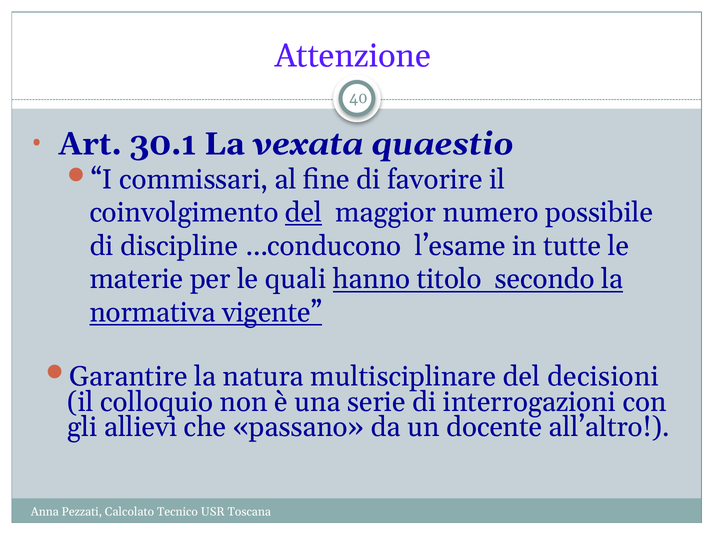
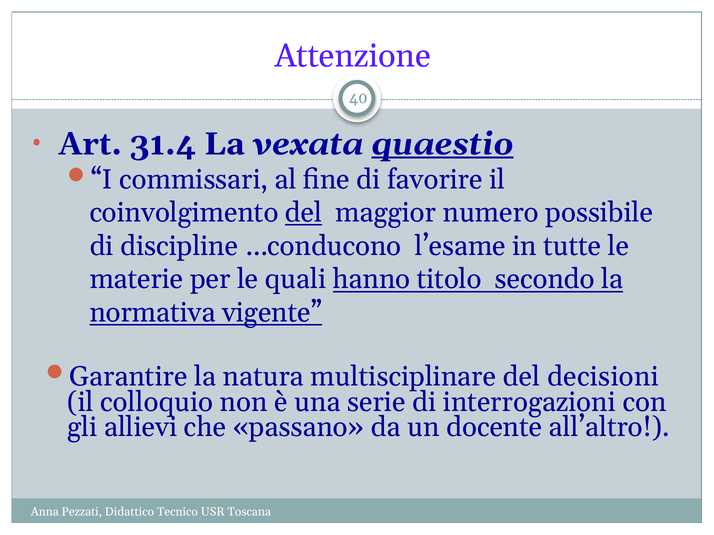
30.1: 30.1 -> 31.4
quaestio underline: none -> present
Calcolato: Calcolato -> Didattico
